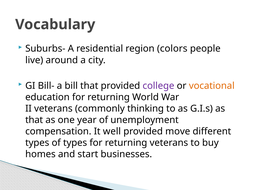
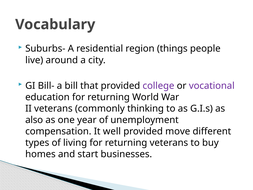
colors: colors -> things
vocational colour: orange -> purple
that at (34, 120): that -> also
of types: types -> living
